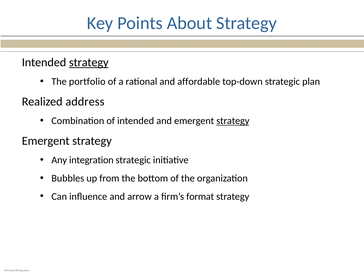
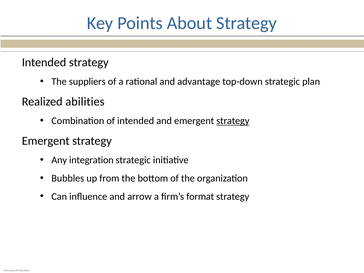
strategy at (89, 62) underline: present -> none
portfolio: portfolio -> suppliers
affordable: affordable -> advantage
address: address -> abilities
